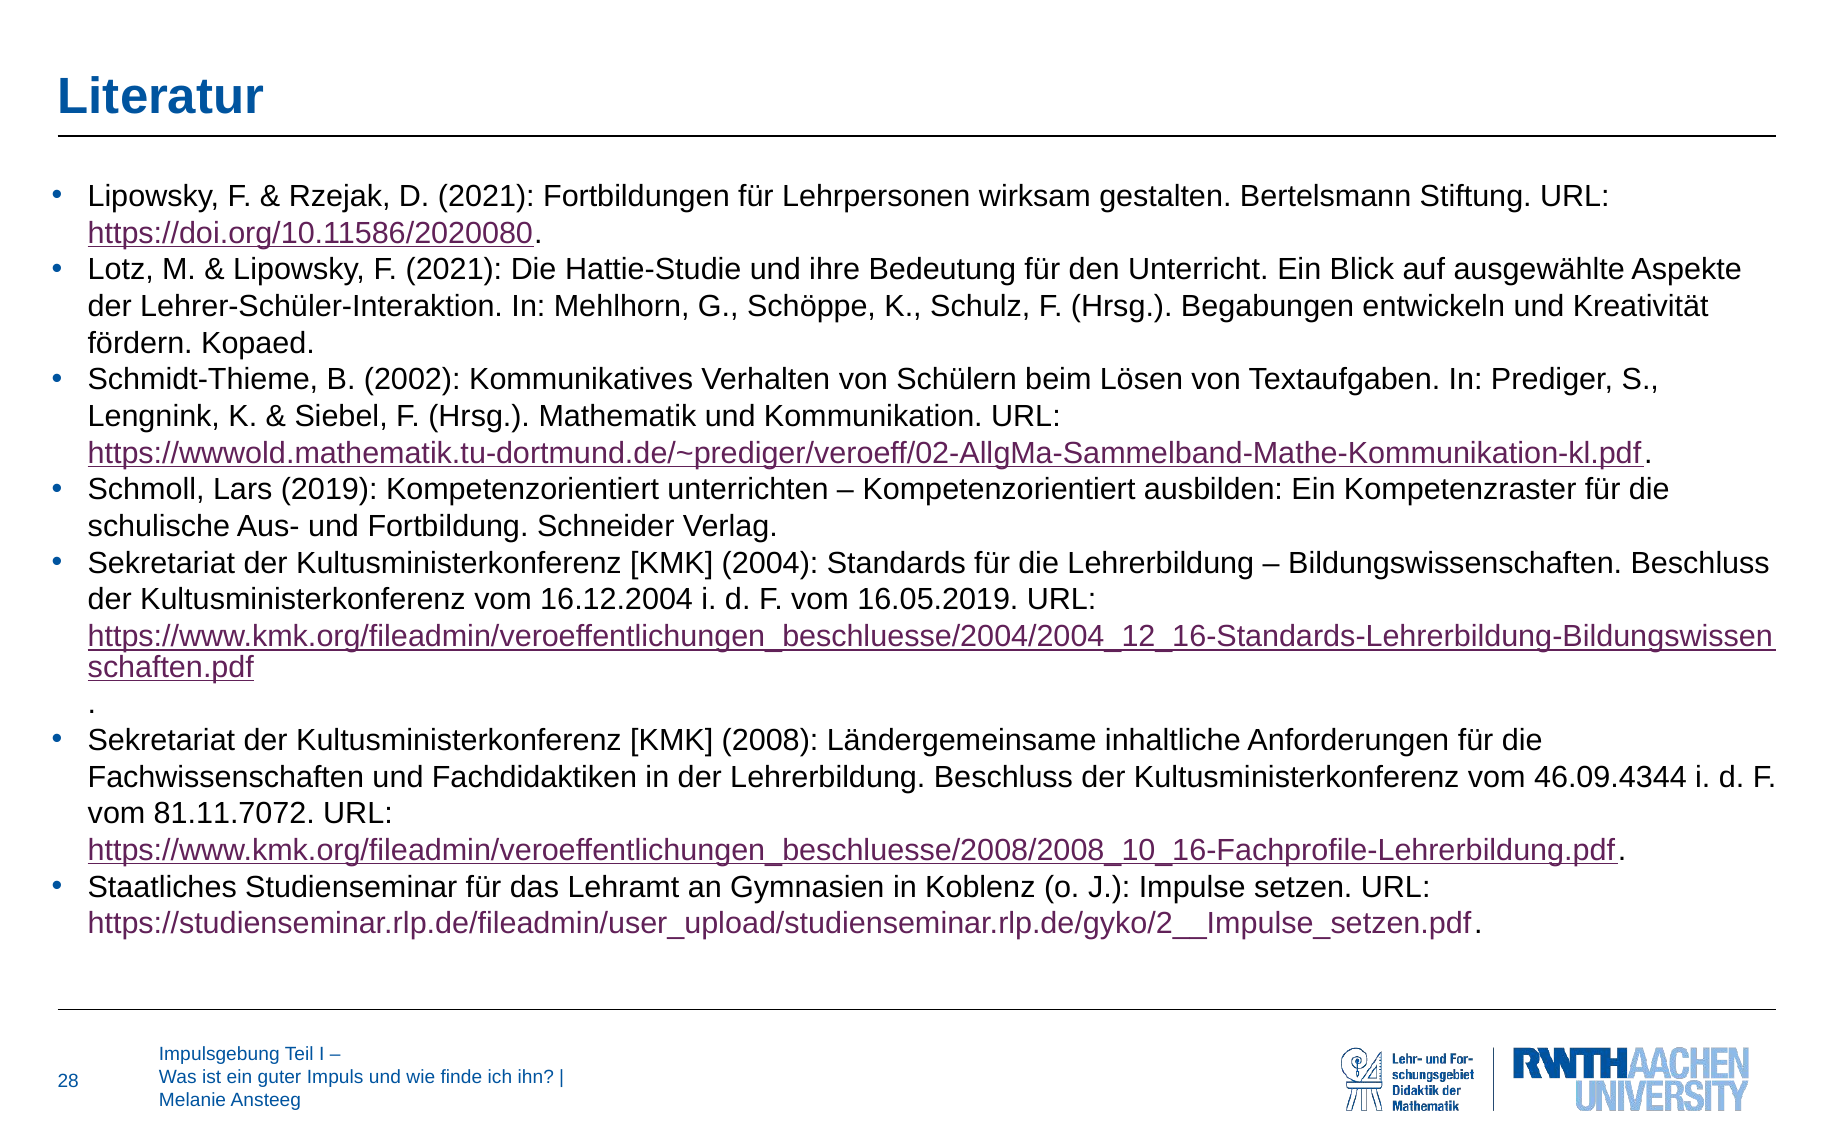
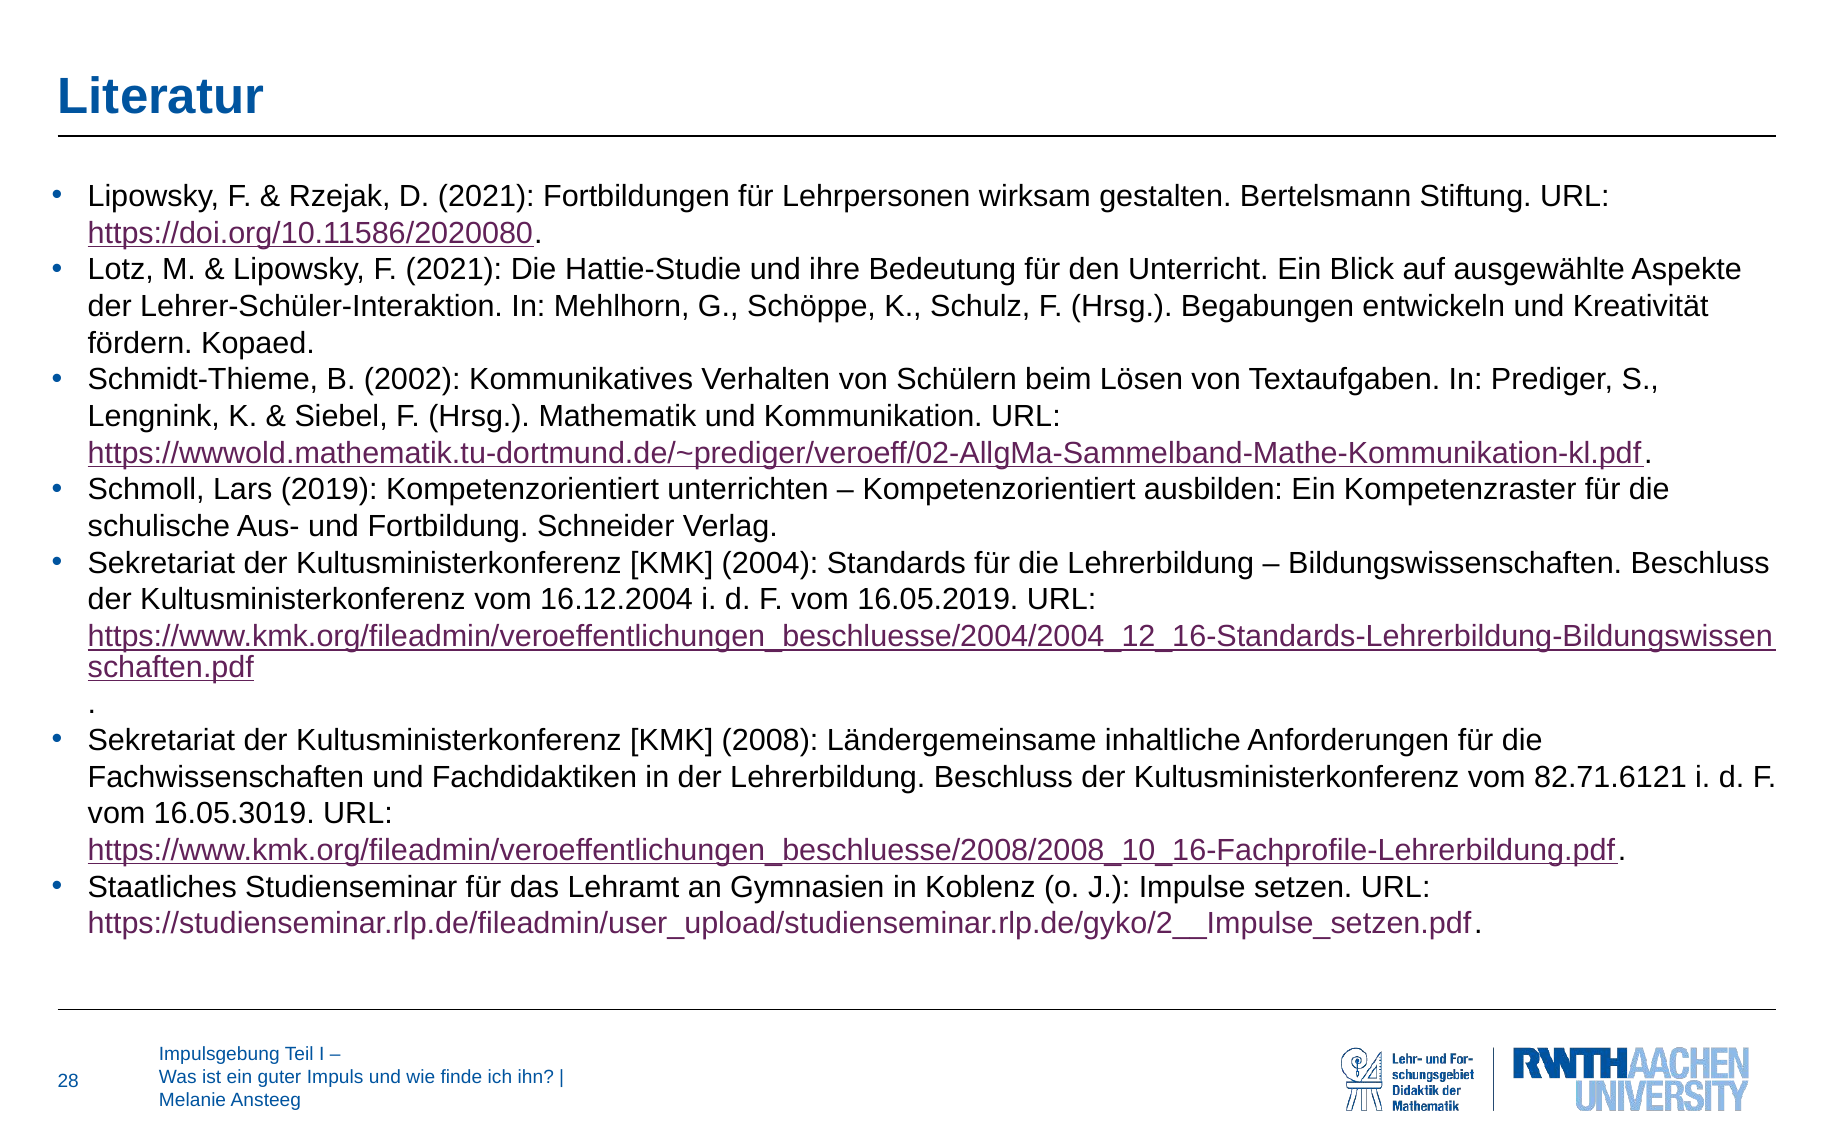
46.09.4344: 46.09.4344 -> 82.71.6121
81.11.7072: 81.11.7072 -> 16.05.3019
